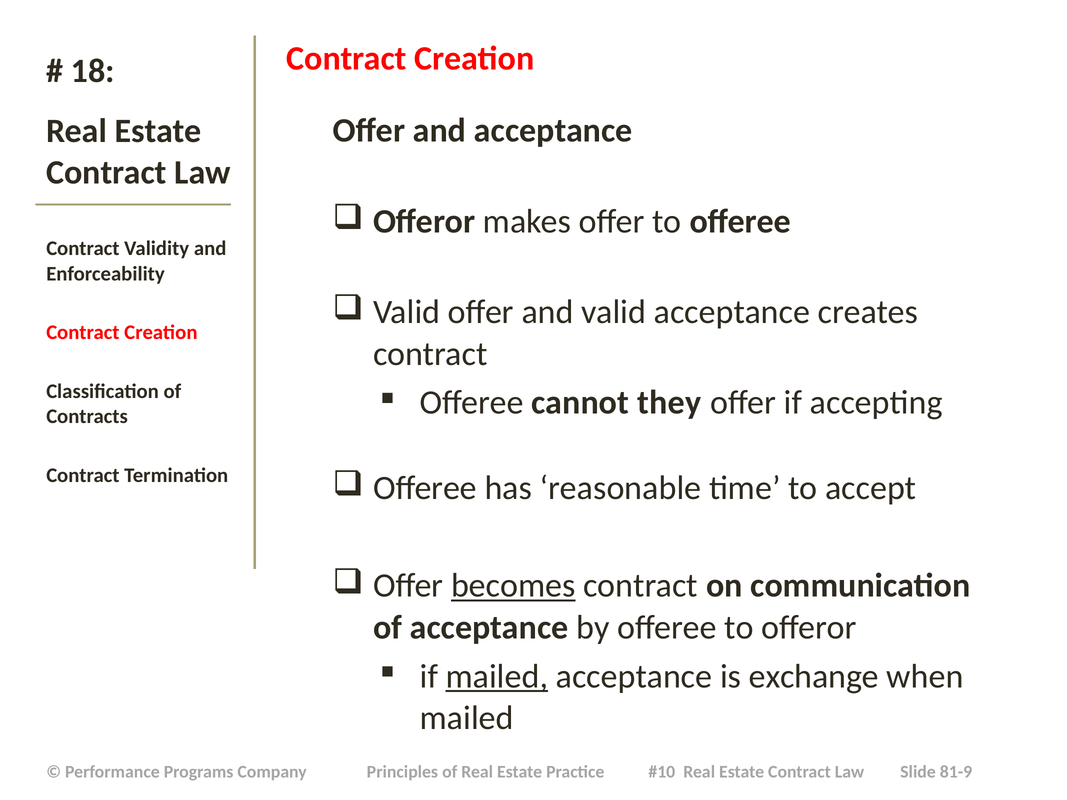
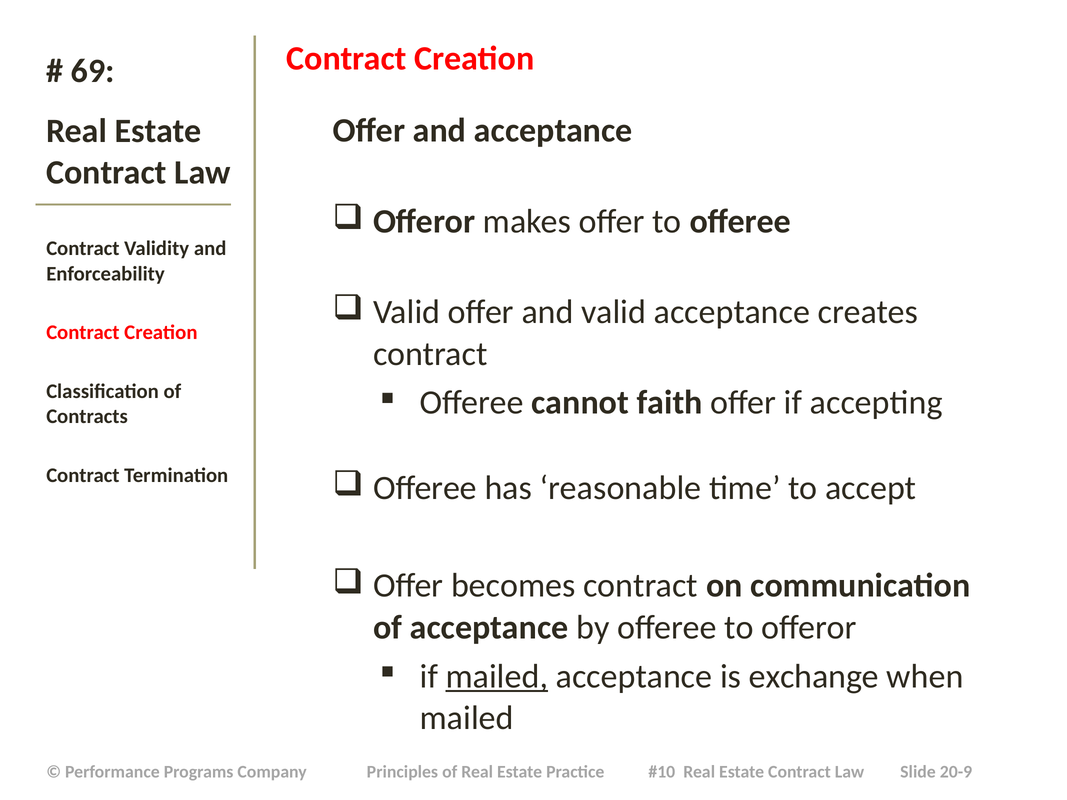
18: 18 -> 69
they: they -> faith
becomes underline: present -> none
81-9: 81-9 -> 20-9
